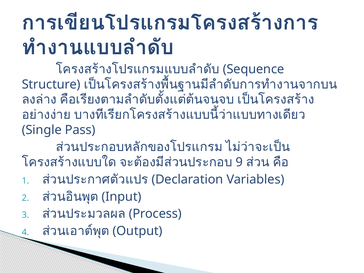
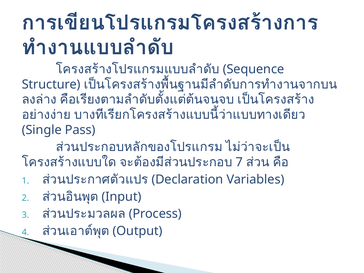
9: 9 -> 7
